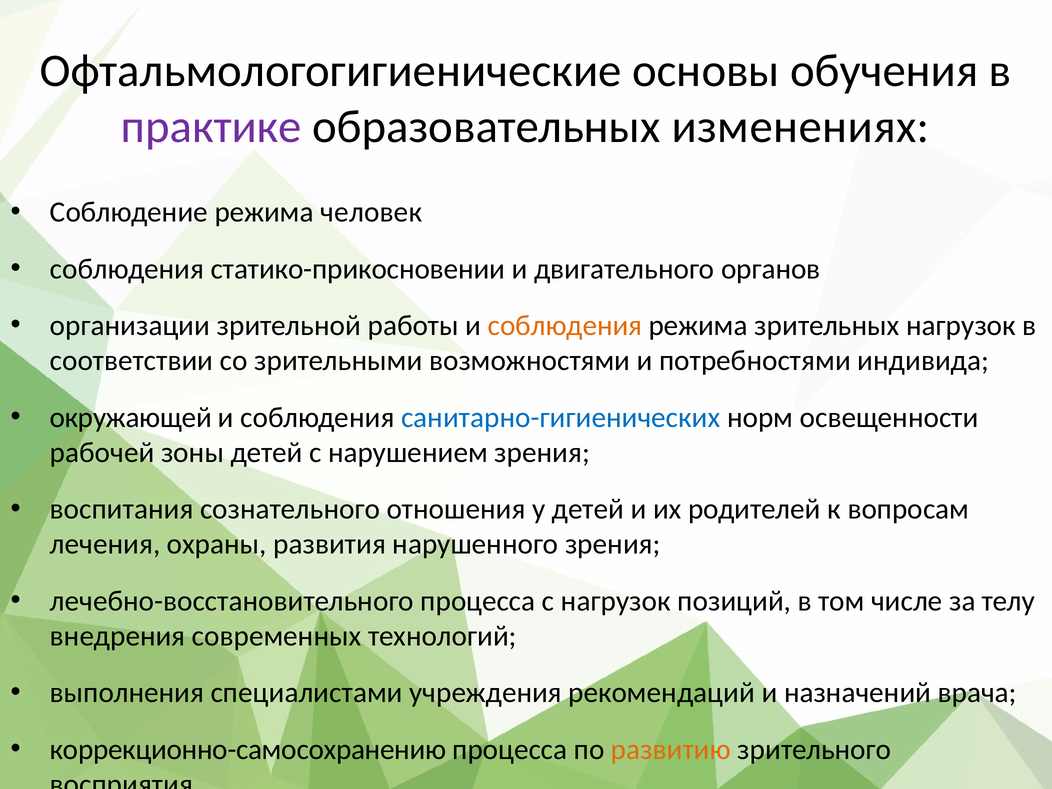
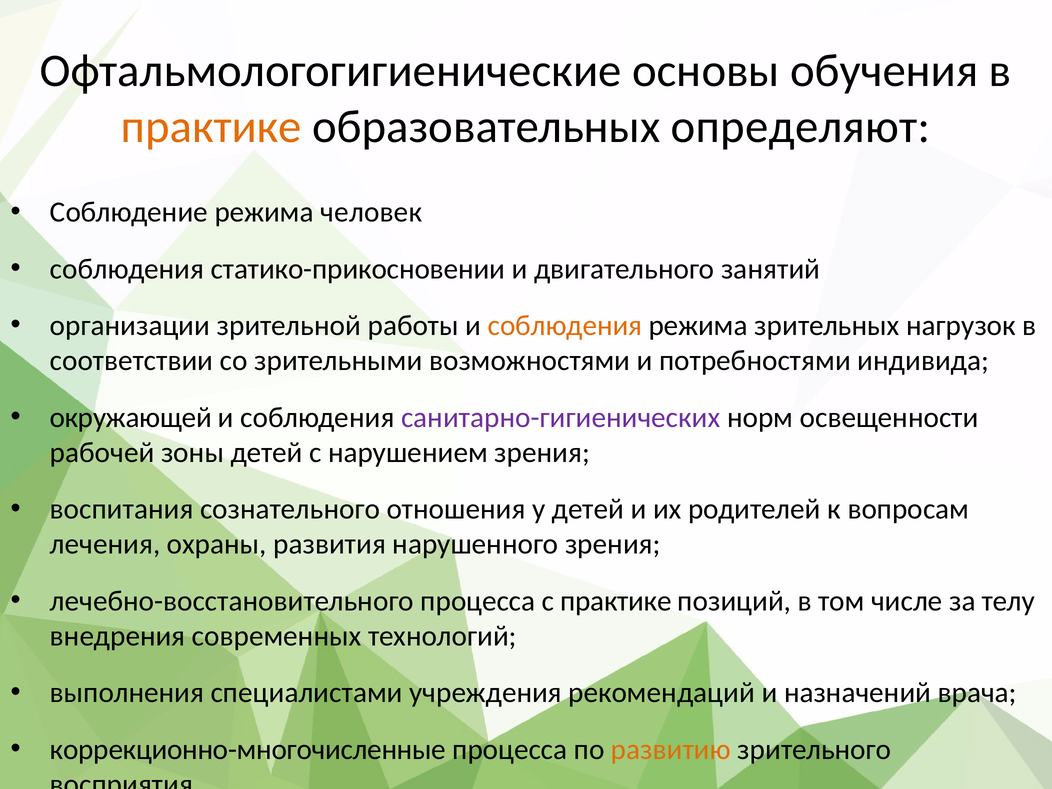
практике at (211, 127) colour: purple -> orange
изменениях: изменениях -> определяют
органов: органов -> занятий
санитарно-гигиенических colour: blue -> purple
с нагрузок: нагрузок -> практике
коррекционно-самосохранению: коррекционно-самосохранению -> коррекционно-многочисленные
